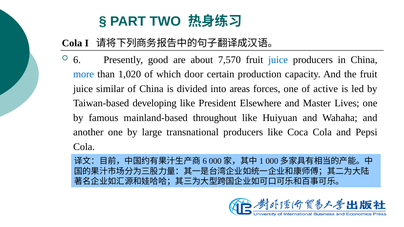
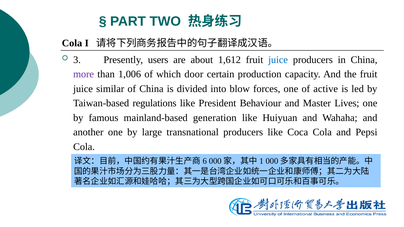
6: 6 -> 3
good: good -> users
7,570: 7,570 -> 1,612
more colour: blue -> purple
1,020: 1,020 -> 1,006
areas: areas -> blow
developing: developing -> regulations
Elsewhere: Elsewhere -> Behaviour
throughout: throughout -> generation
